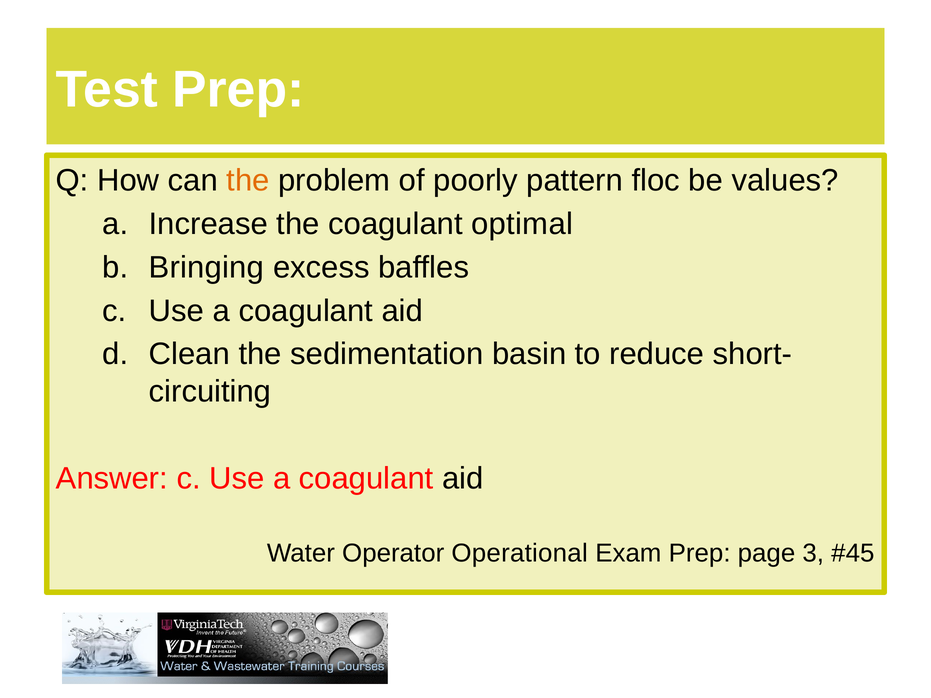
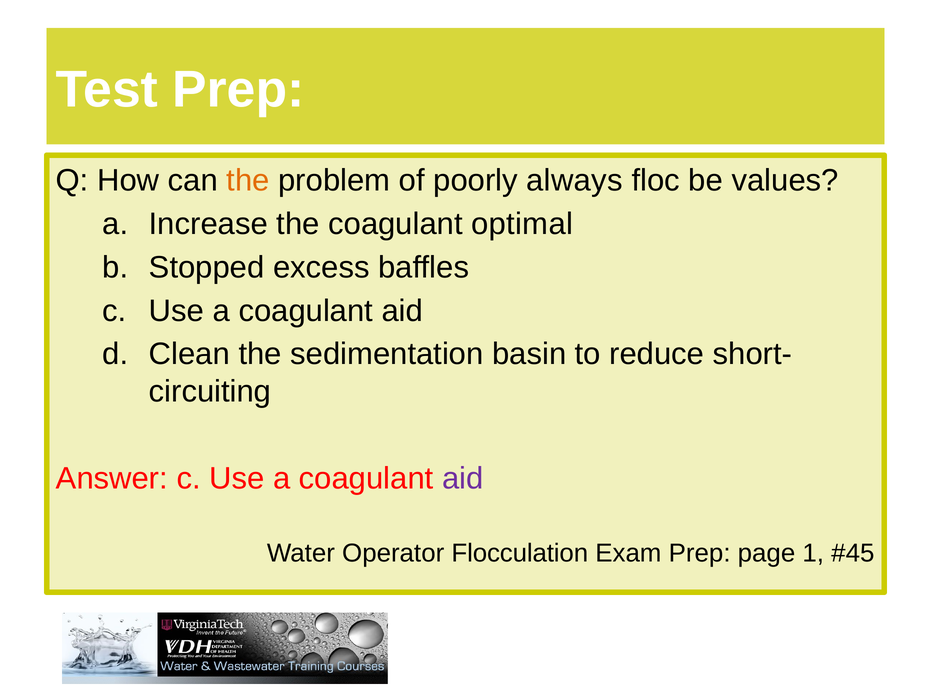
pattern: pattern -> always
Bringing: Bringing -> Stopped
aid at (463, 478) colour: black -> purple
Operational: Operational -> Flocculation
3: 3 -> 1
